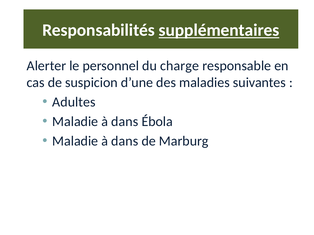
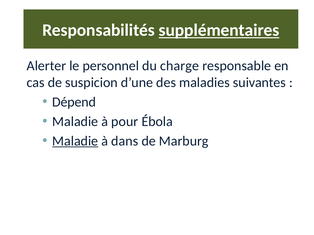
Adultes: Adultes -> Dépend
dans at (125, 122): dans -> pour
Maladie at (75, 141) underline: none -> present
